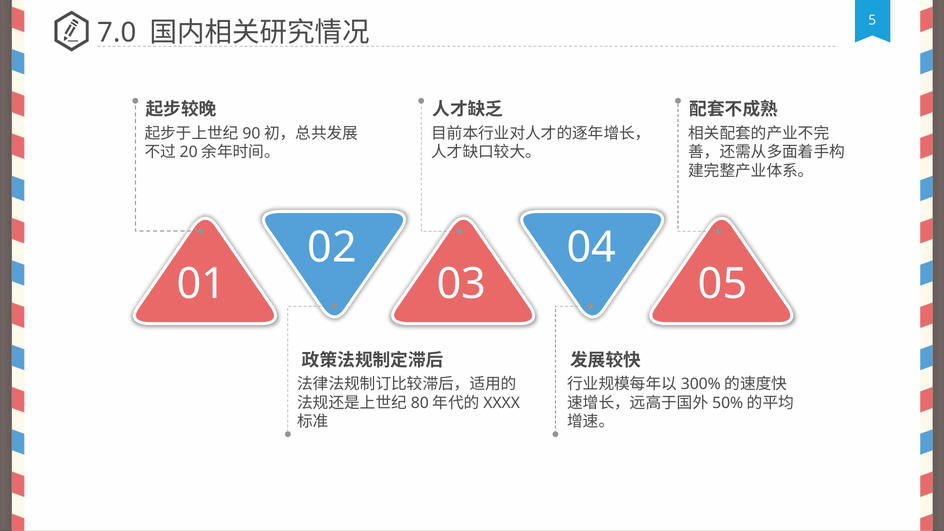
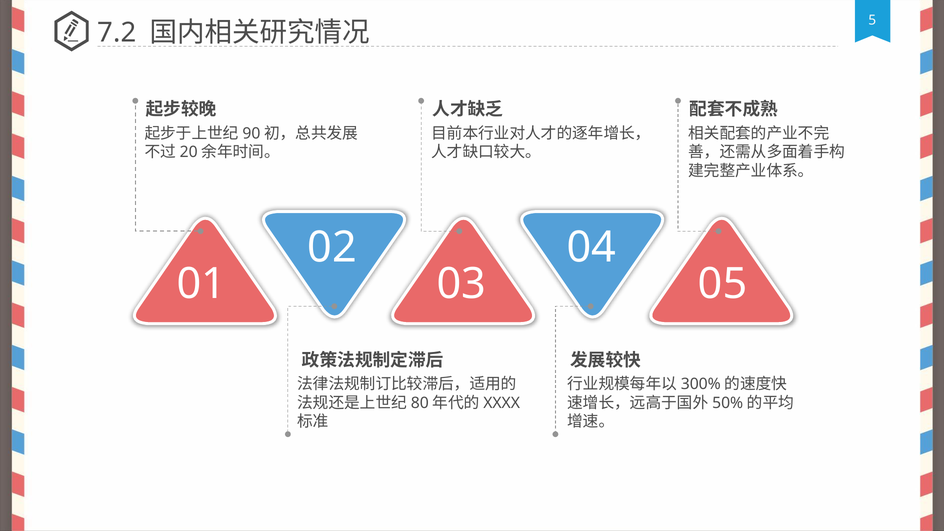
7.0: 7.0 -> 7.2
